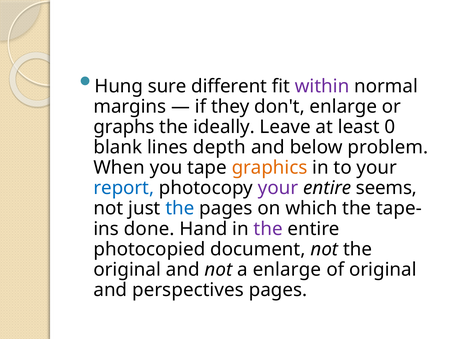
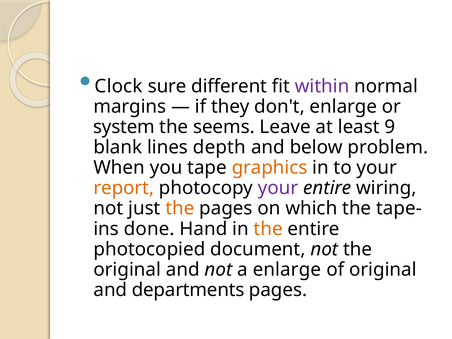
Hung: Hung -> Clock
graphs: graphs -> system
ideally: ideally -> seems
0: 0 -> 9
report colour: blue -> orange
seems: seems -> wiring
the at (180, 208) colour: blue -> orange
the at (268, 229) colour: purple -> orange
perspectives: perspectives -> departments
